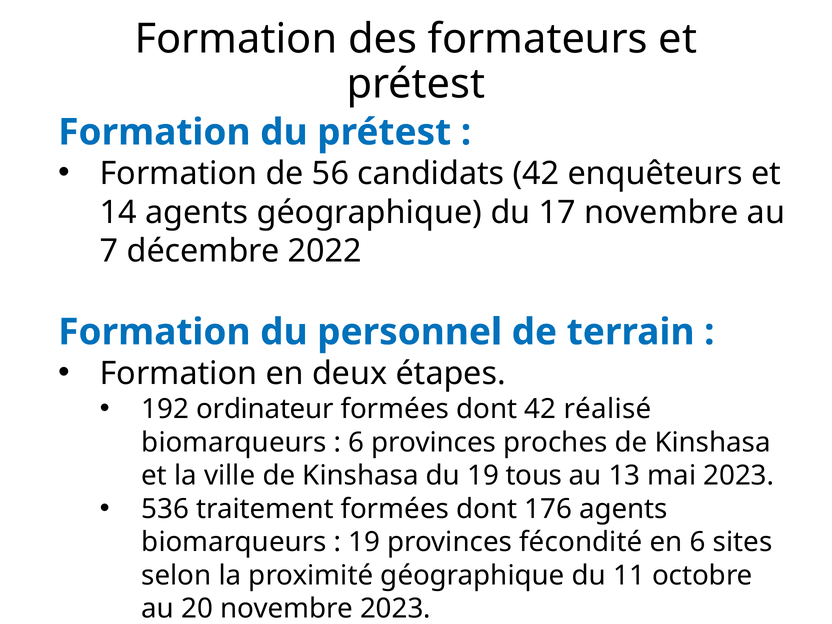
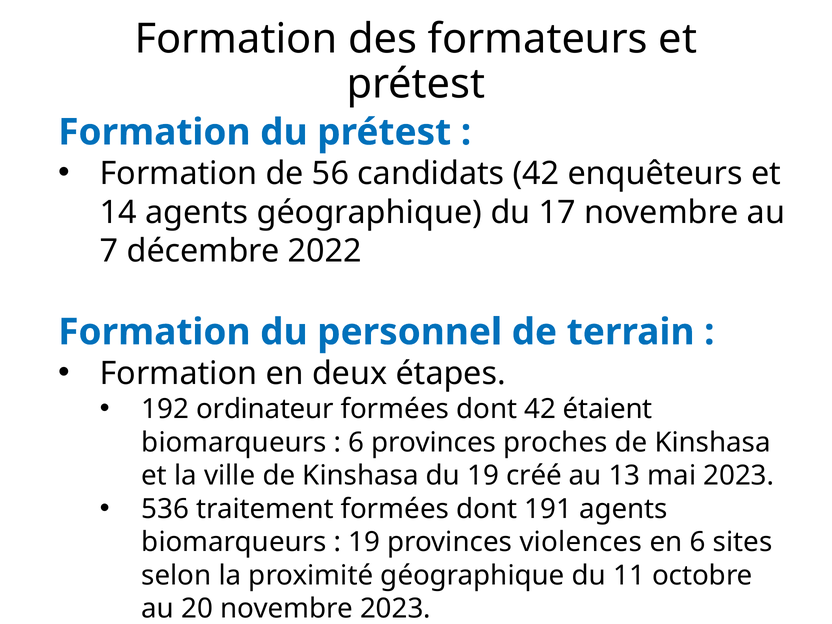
réalisé: réalisé -> étaient
tous: tous -> créé
176: 176 -> 191
fécondité: fécondité -> violences
